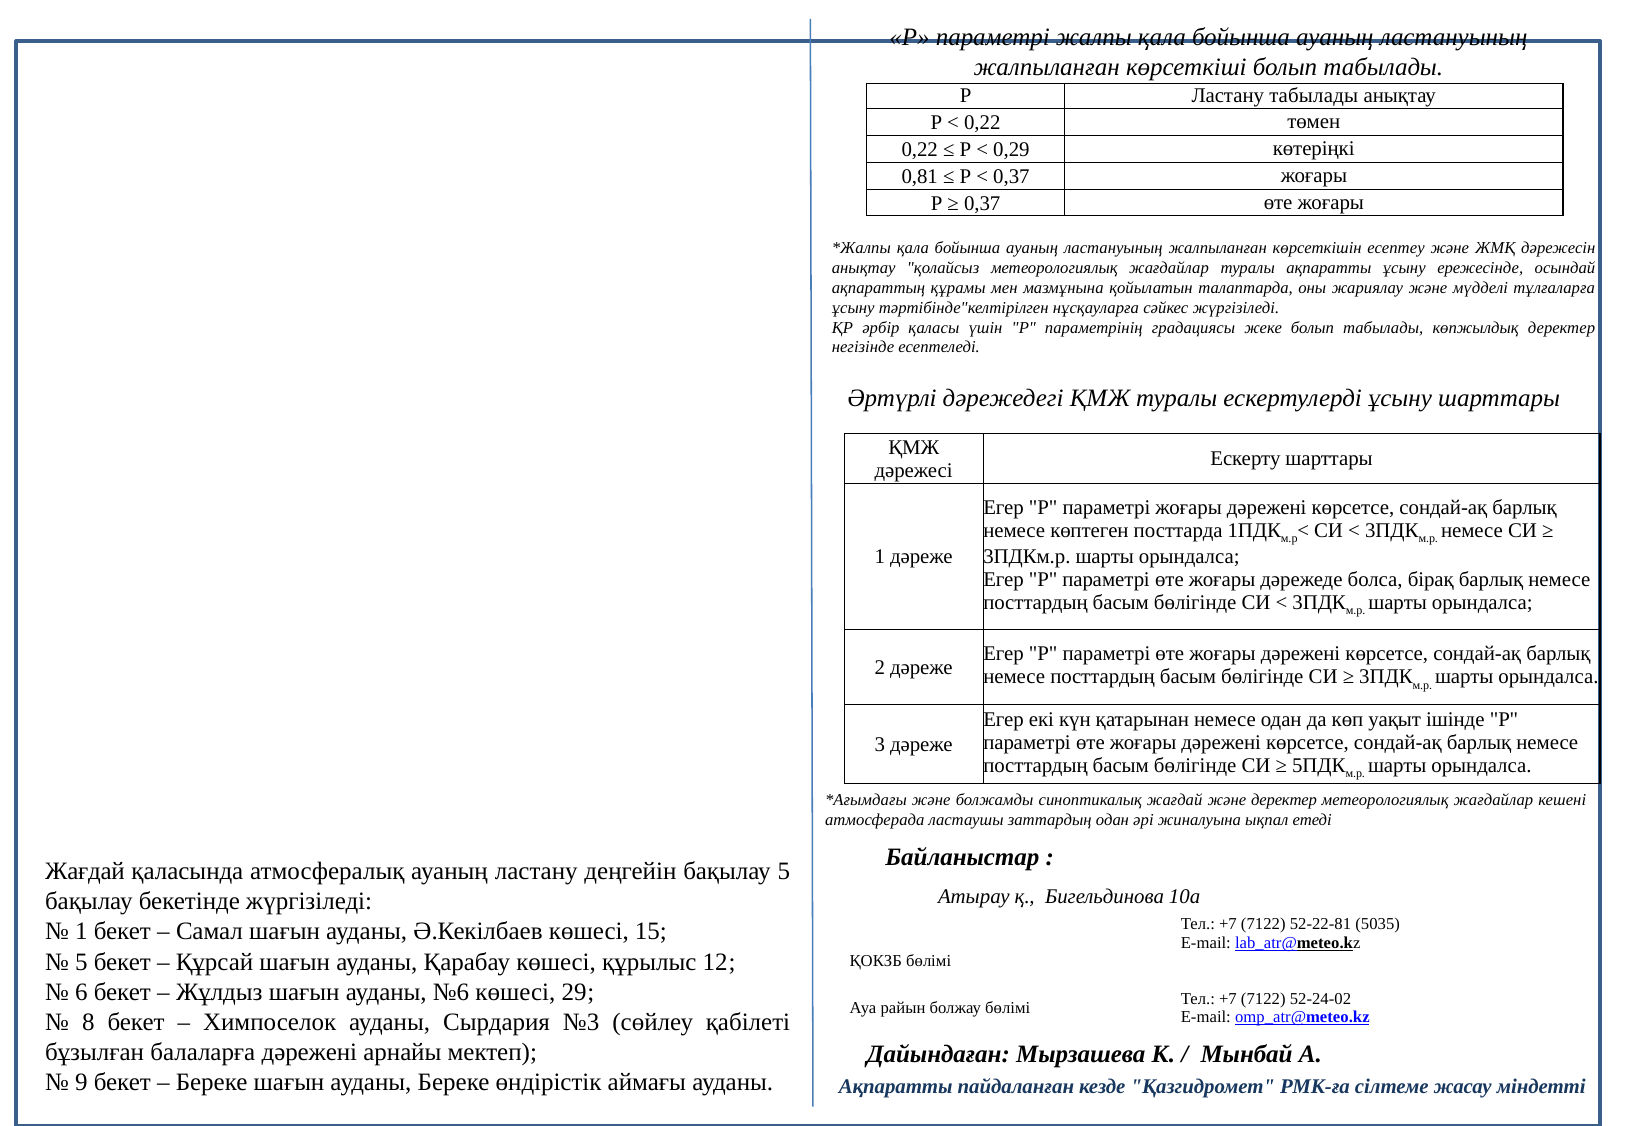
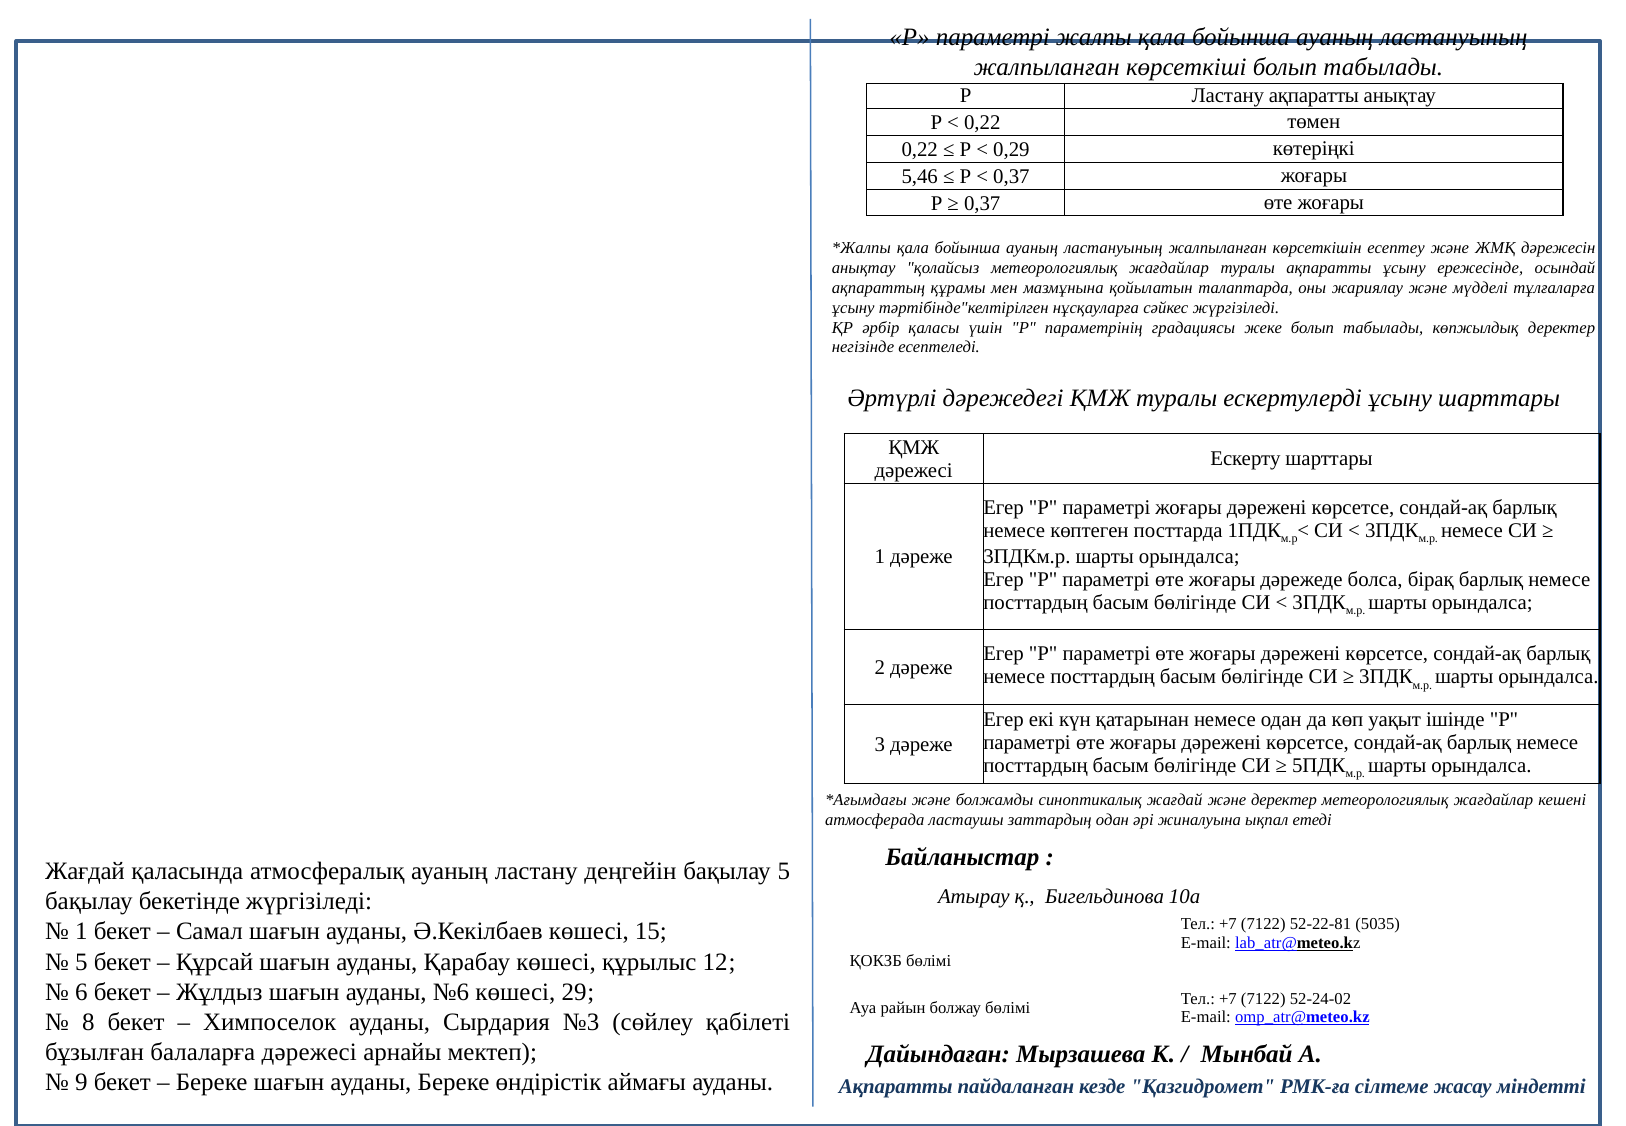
Ластану табылады: табылады -> ақпаратты
0,81: 0,81 -> 5,46
балаларға дәрежені: дәрежені -> дәрежесі
